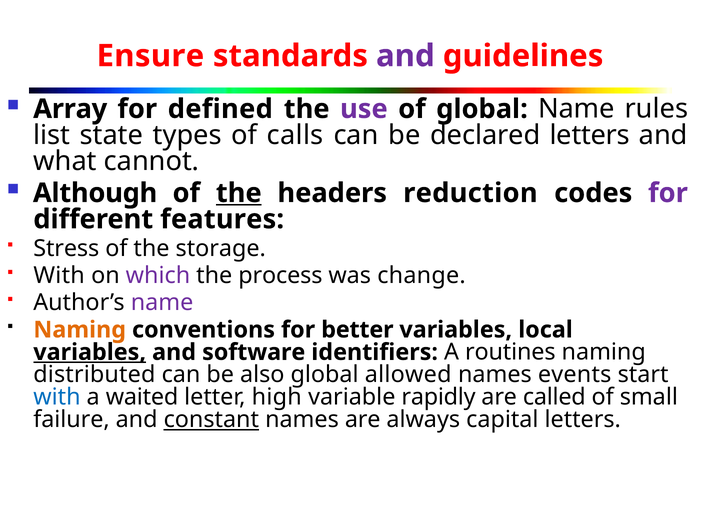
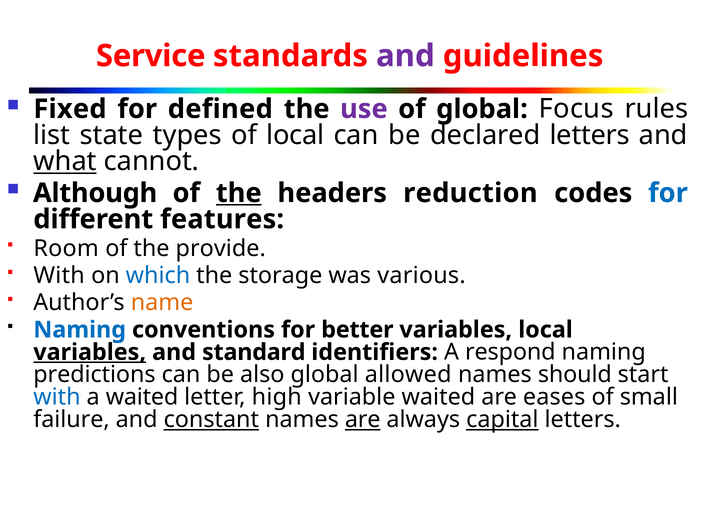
Ensure: Ensure -> Service
Array: Array -> Fixed
global Name: Name -> Focus
of calls: calls -> local
what underline: none -> present
for at (668, 193) colour: purple -> blue
Stress: Stress -> Room
storage: storage -> provide
which colour: purple -> blue
process: process -> storage
change: change -> various
name at (162, 302) colour: purple -> orange
Naming at (80, 330) colour: orange -> blue
software: software -> standard
routines: routines -> respond
distributed: distributed -> predictions
events: events -> should
variable rapidly: rapidly -> waited
called: called -> eases
are at (363, 419) underline: none -> present
capital underline: none -> present
